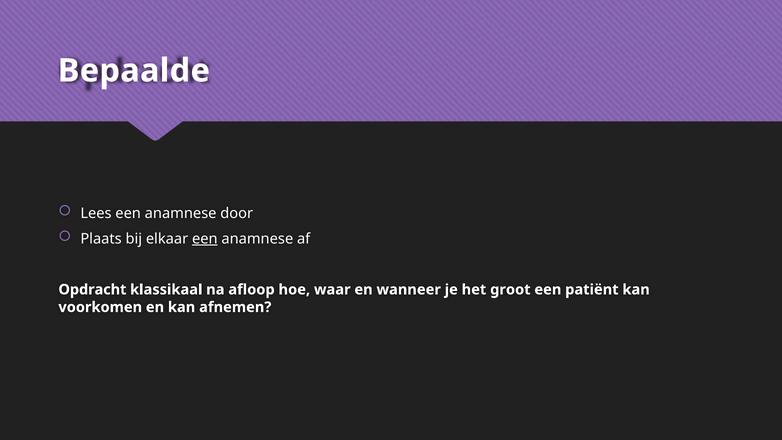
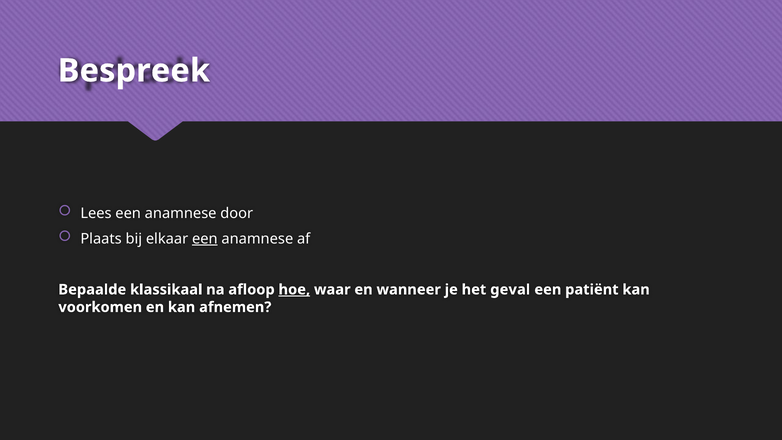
Bepaalde: Bepaalde -> Bespreek
Opdracht: Opdracht -> Bepaalde
hoe underline: none -> present
groot: groot -> geval
